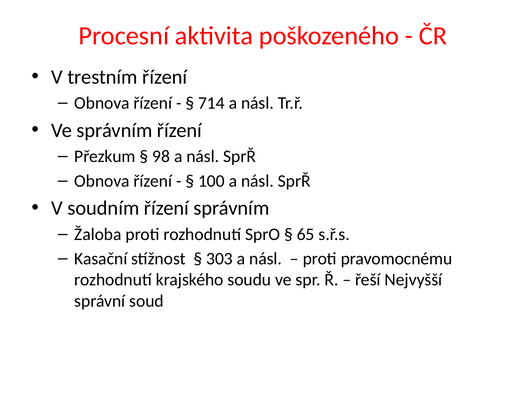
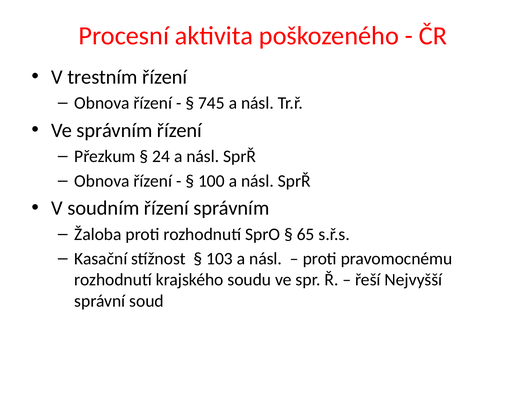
714: 714 -> 745
98: 98 -> 24
303: 303 -> 103
